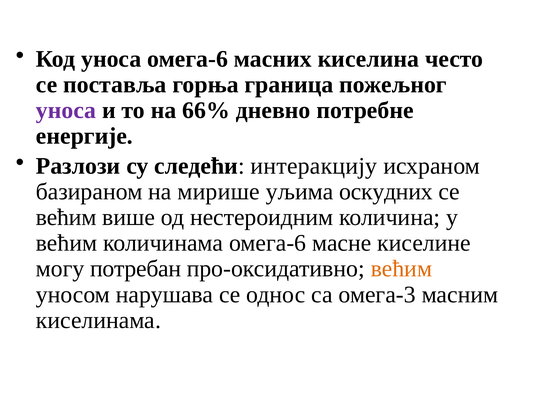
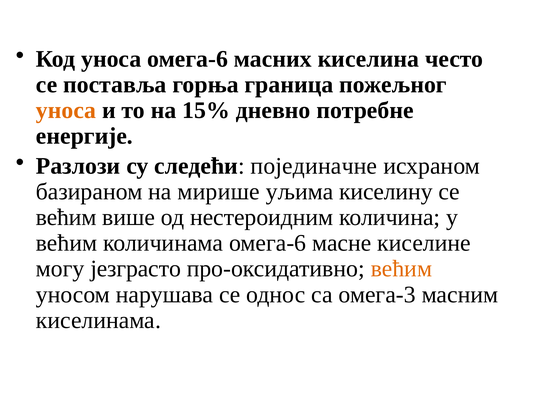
уноса at (66, 111) colour: purple -> orange
66%: 66% -> 15%
интеракцију: интеракцију -> појединачне
оскудних: оскудних -> киселину
потребан: потребан -> језграсто
